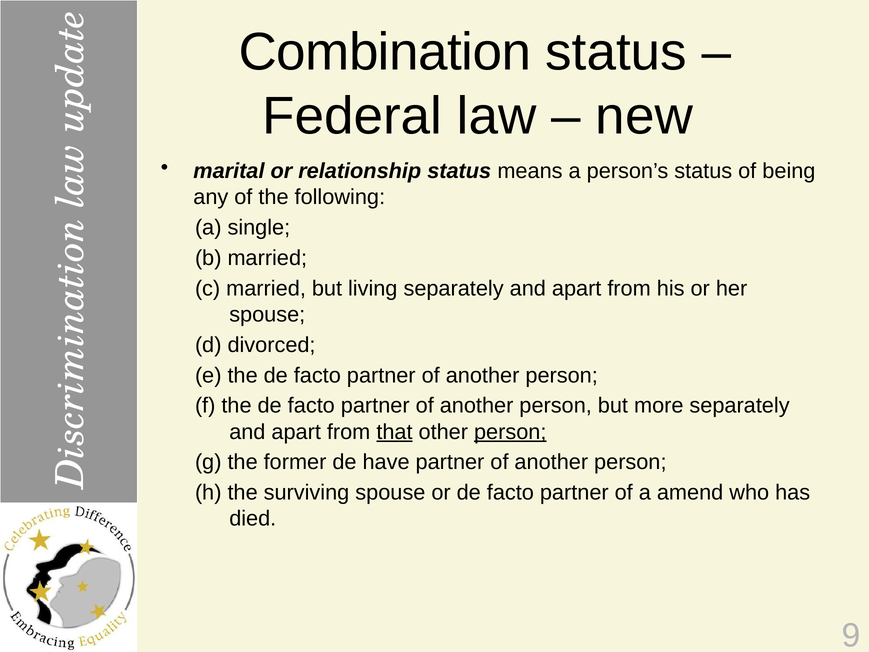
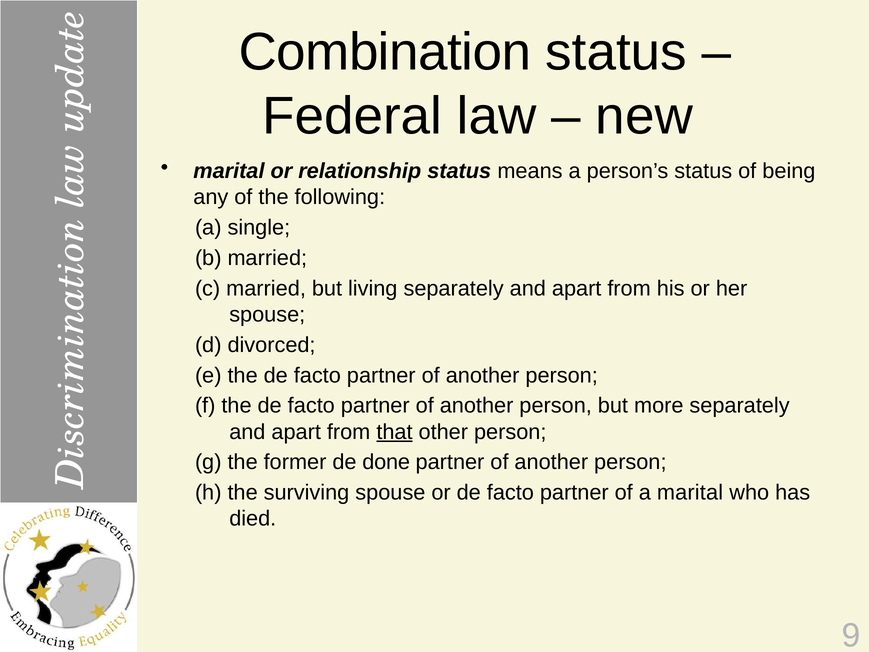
person at (510, 432) underline: present -> none
have: have -> done
a amend: amend -> marital
